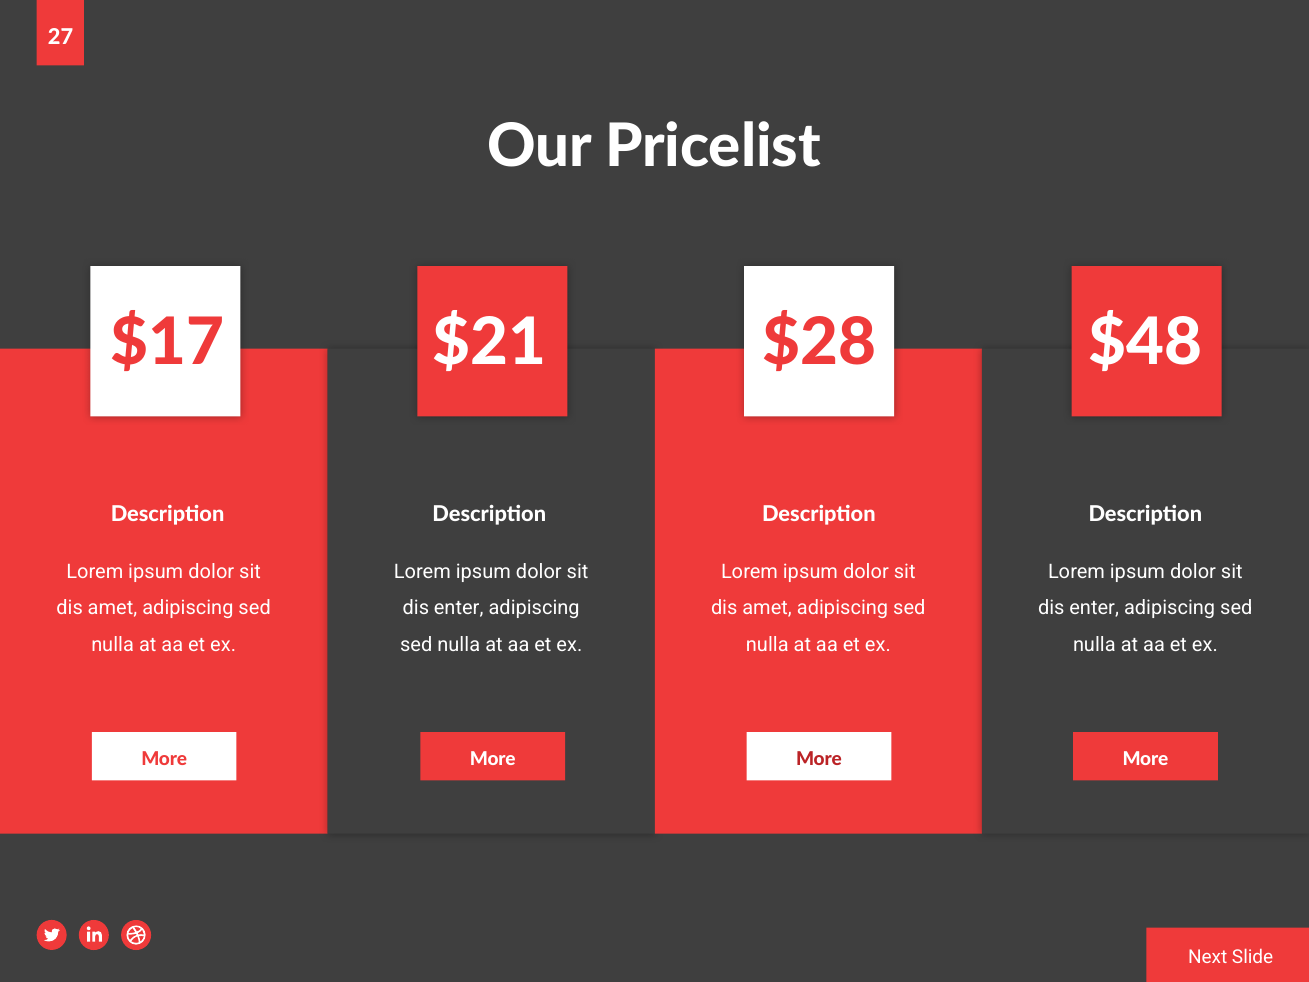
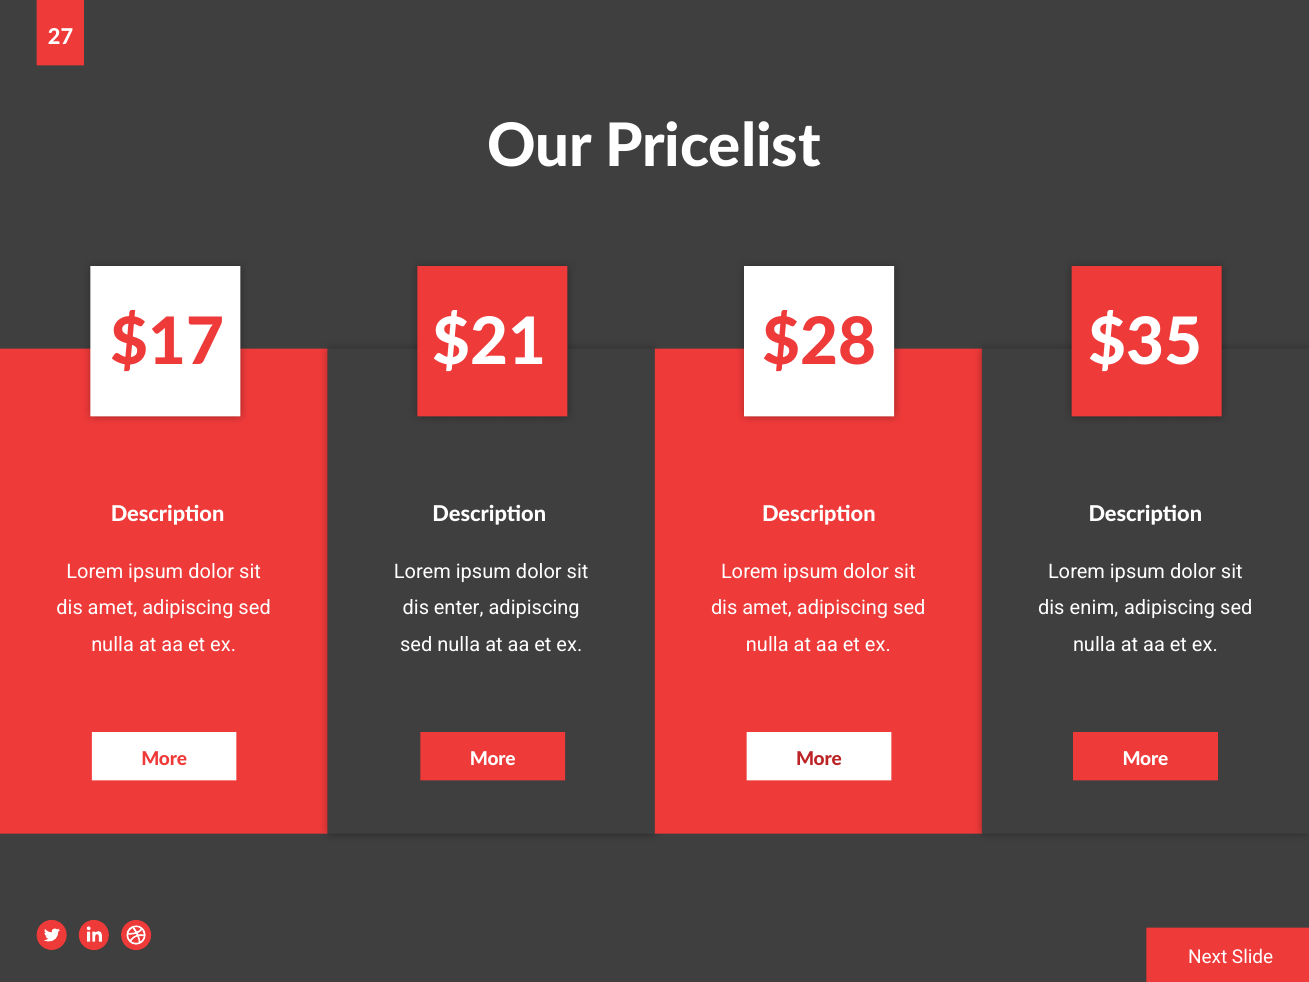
$48: $48 -> $35
enter at (1094, 608): enter -> enim
